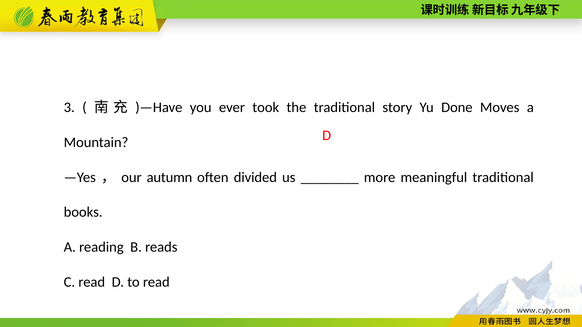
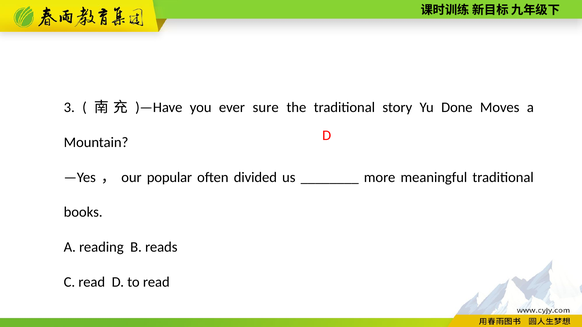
took: took -> sure
autumn: autumn -> popular
